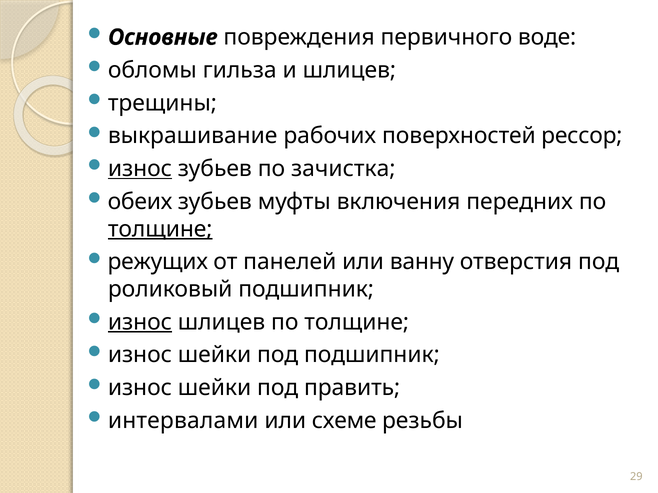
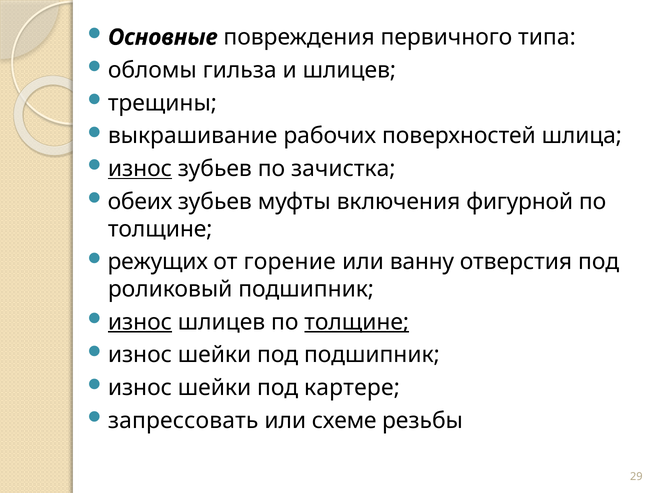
воде: воде -> типа
рессор: рессор -> шлица
передних: передних -> фигурной
толщине at (160, 229) underline: present -> none
панелей: панелей -> горение
толщине at (357, 322) underline: none -> present
править: править -> картере
интервалами: интервалами -> запрессовать
